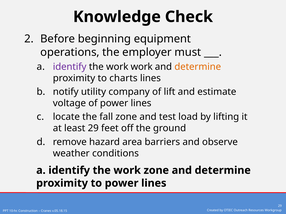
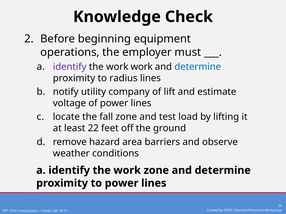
determine at (198, 67) colour: orange -> blue
charts: charts -> radius
least 29: 29 -> 22
